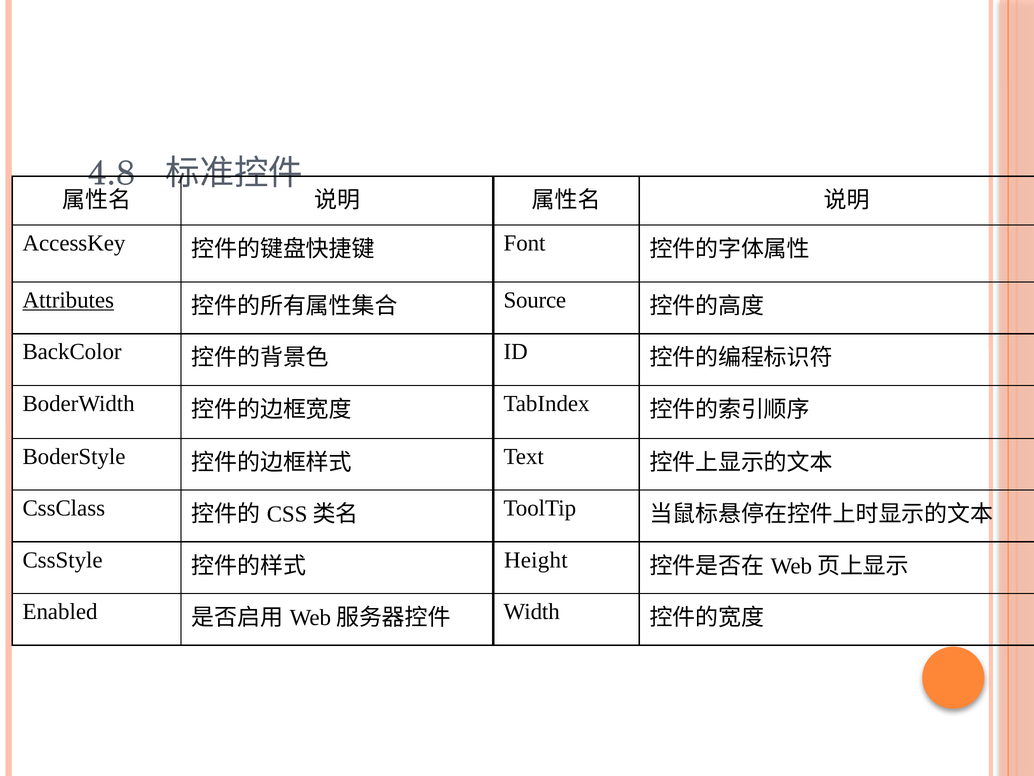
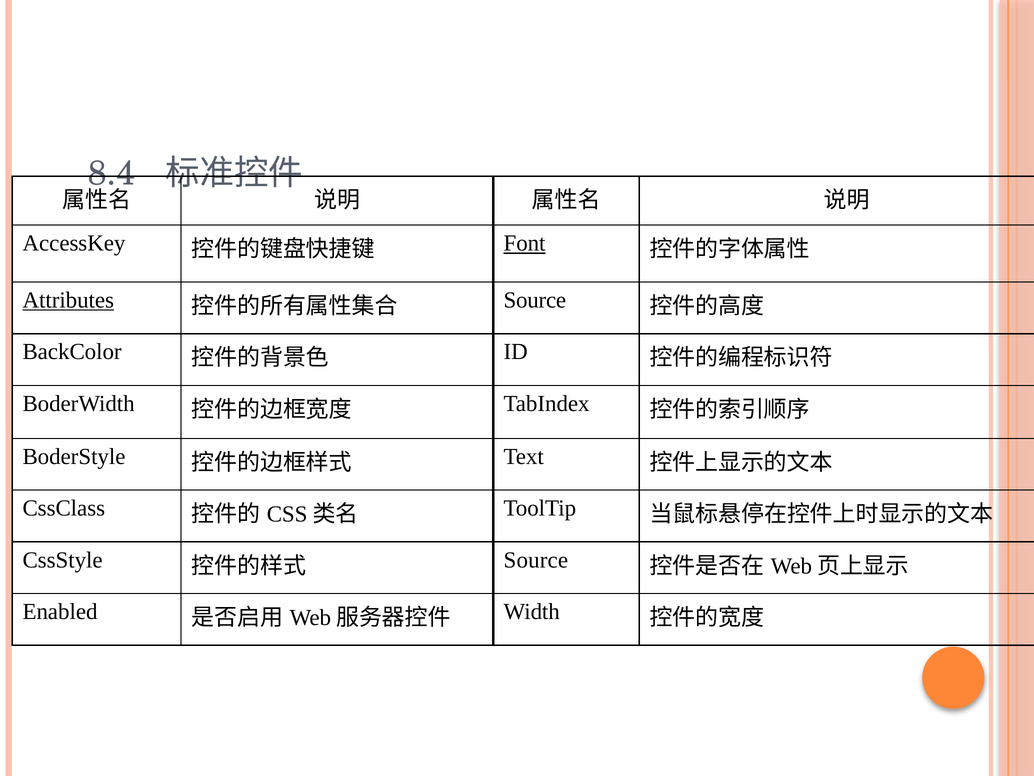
4.8: 4.8 -> 8.4
Font underline: none -> present
Height at (536, 560): Height -> Source
